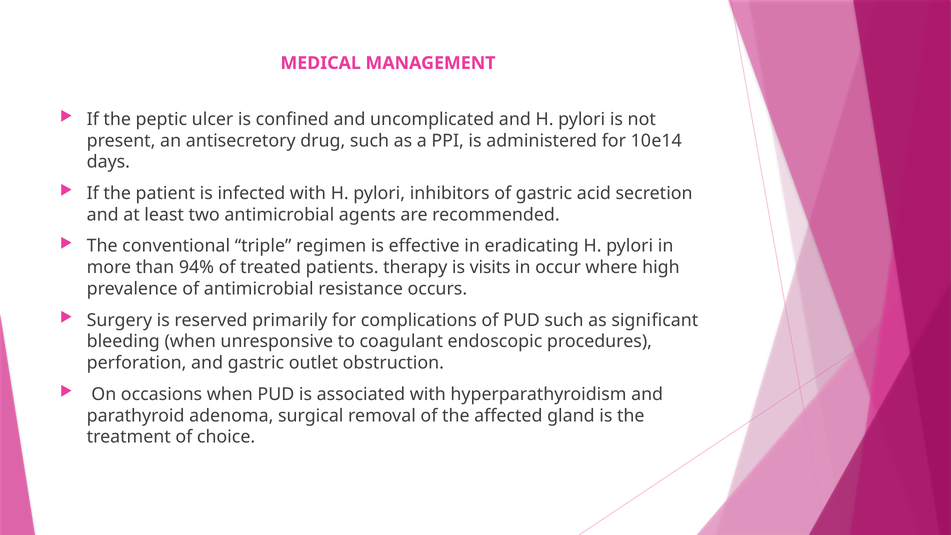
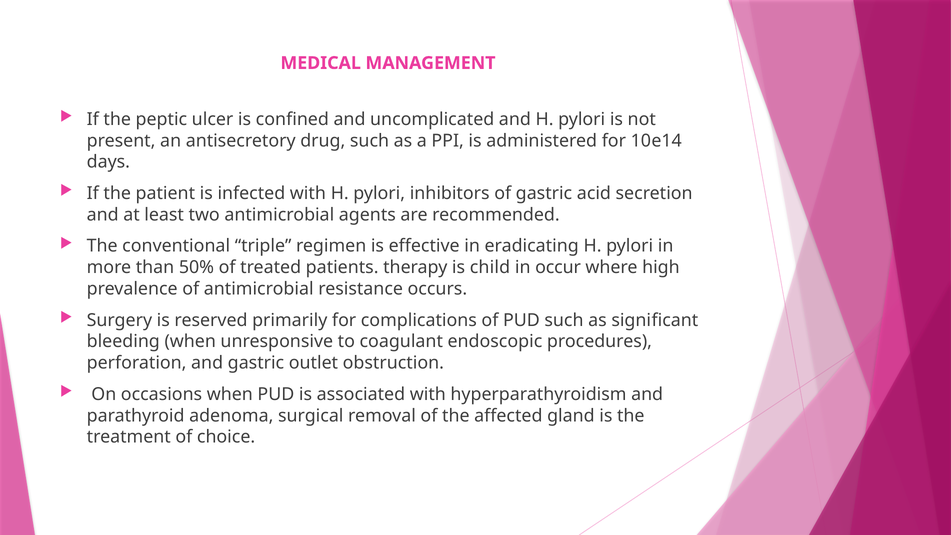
94%: 94% -> 50%
visits: visits -> child
